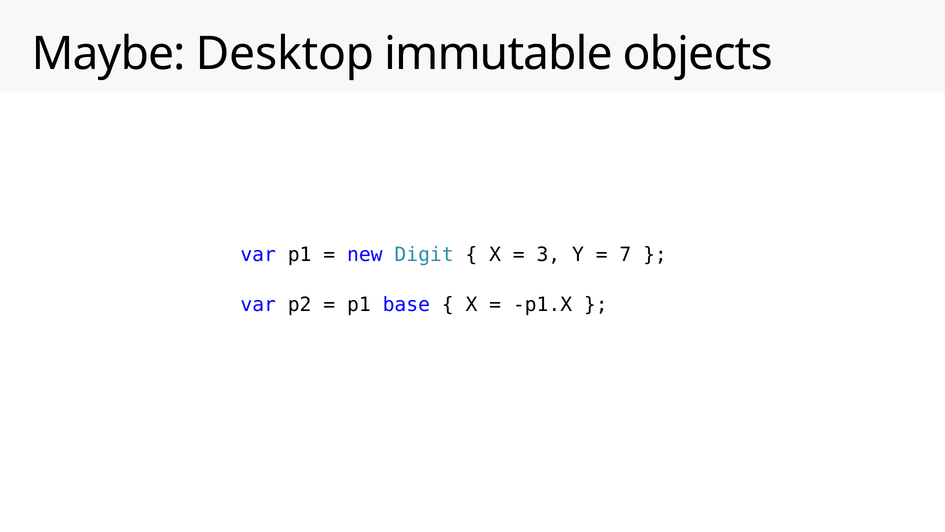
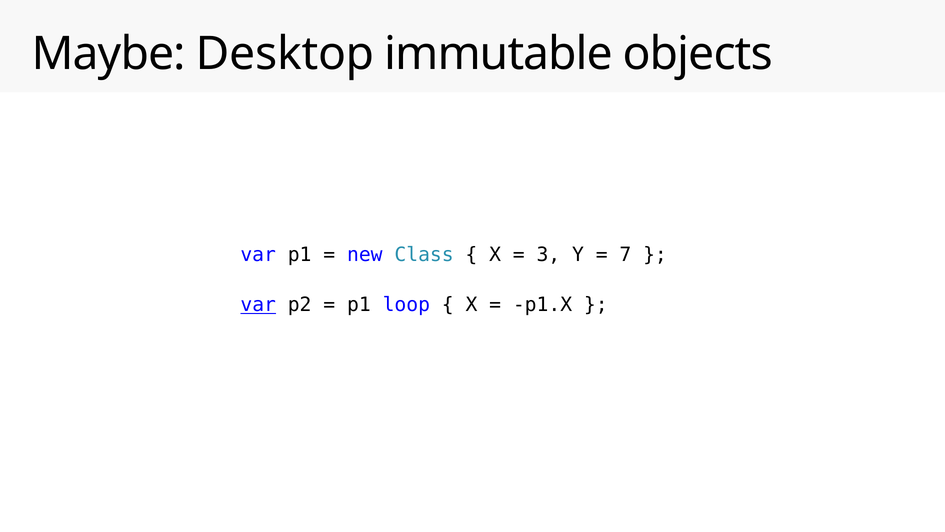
Digit: Digit -> Class
var at (258, 305) underline: none -> present
base: base -> loop
